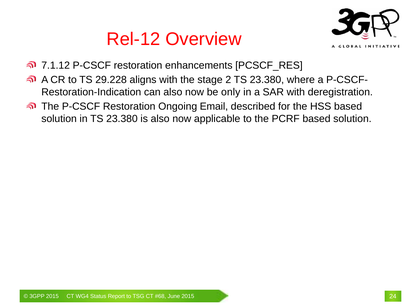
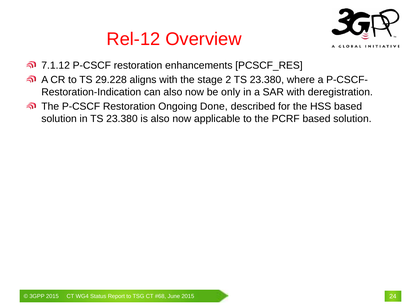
Email: Email -> Done
